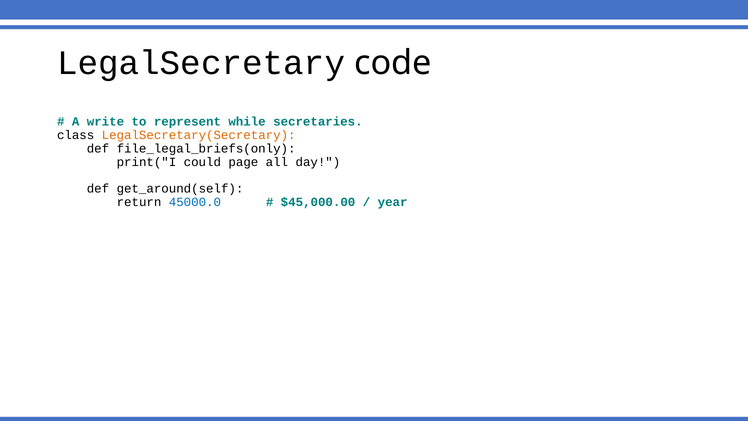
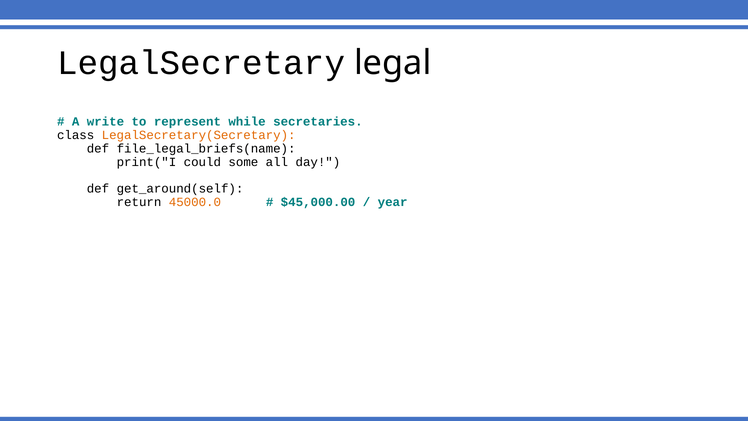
code: code -> legal
file_legal_briefs(only: file_legal_briefs(only -> file_legal_briefs(name
page: page -> some
45000.0 colour: blue -> orange
